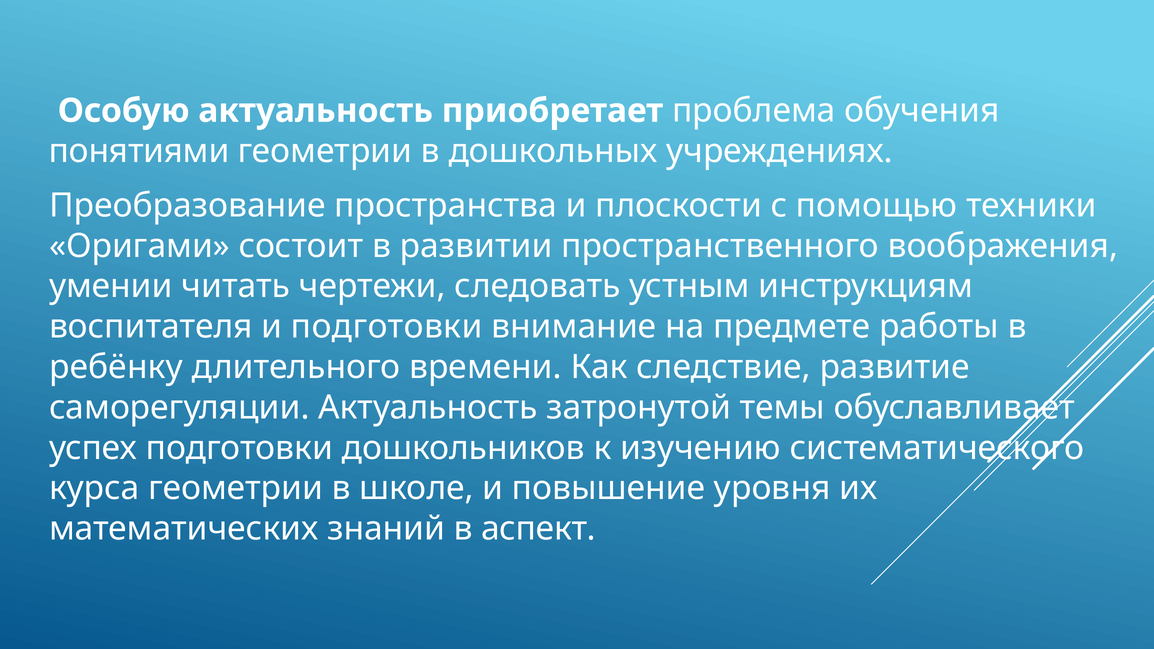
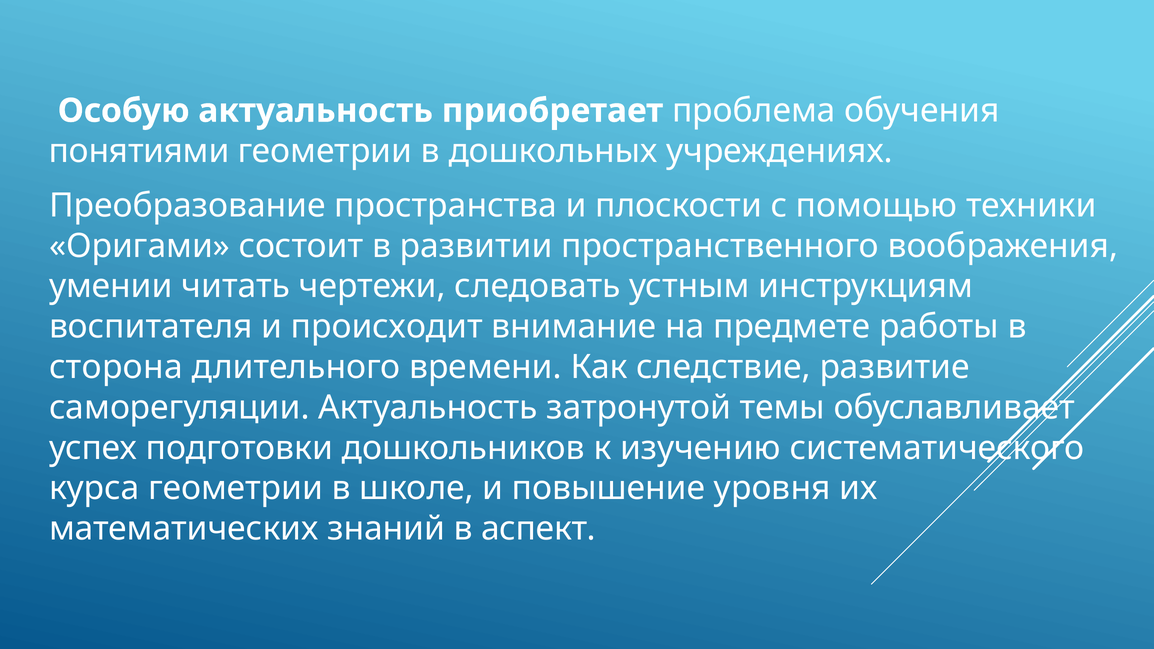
и подготовки: подготовки -> происходит
ребёнку: ребёнку -> сторона
